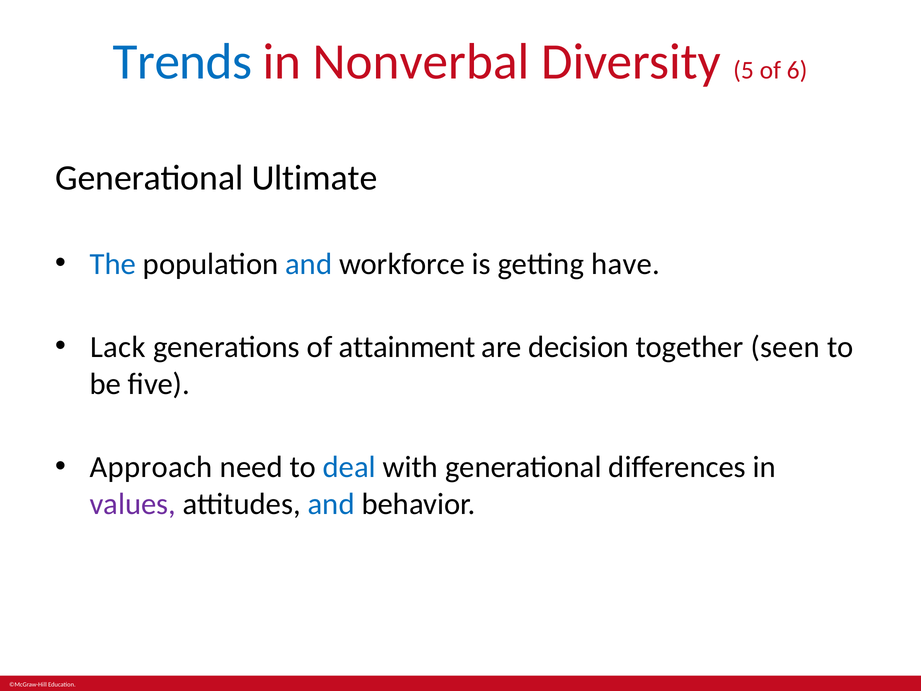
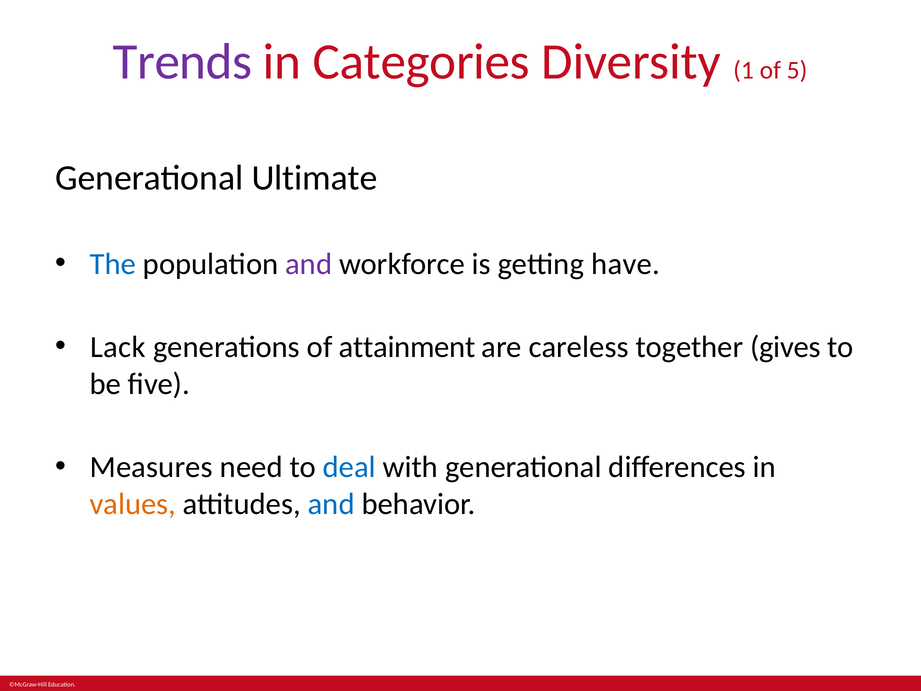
Trends colour: blue -> purple
Nonverbal: Nonverbal -> Categories
5: 5 -> 1
6: 6 -> 5
and at (309, 264) colour: blue -> purple
decision: decision -> careless
seen: seen -> gives
Approach: Approach -> Measures
values colour: purple -> orange
